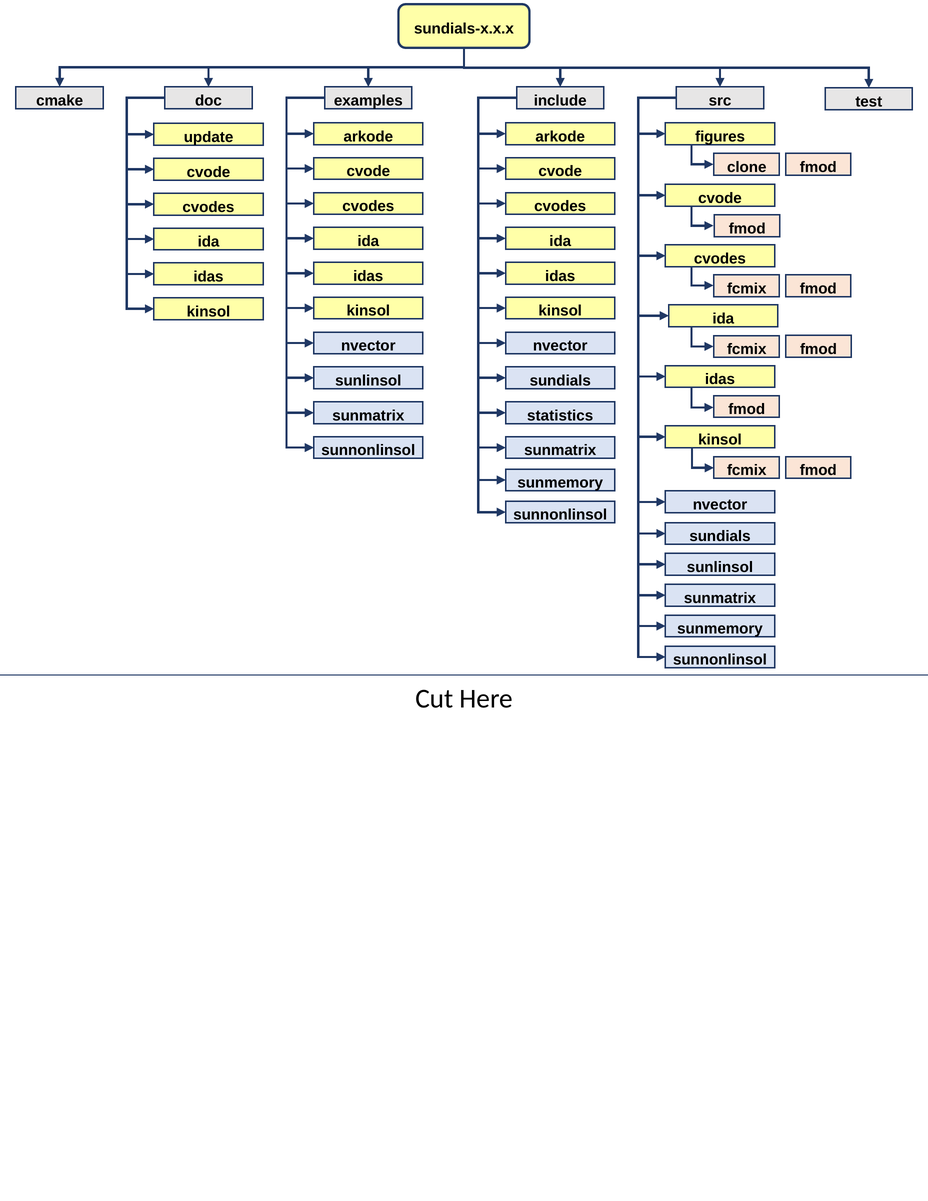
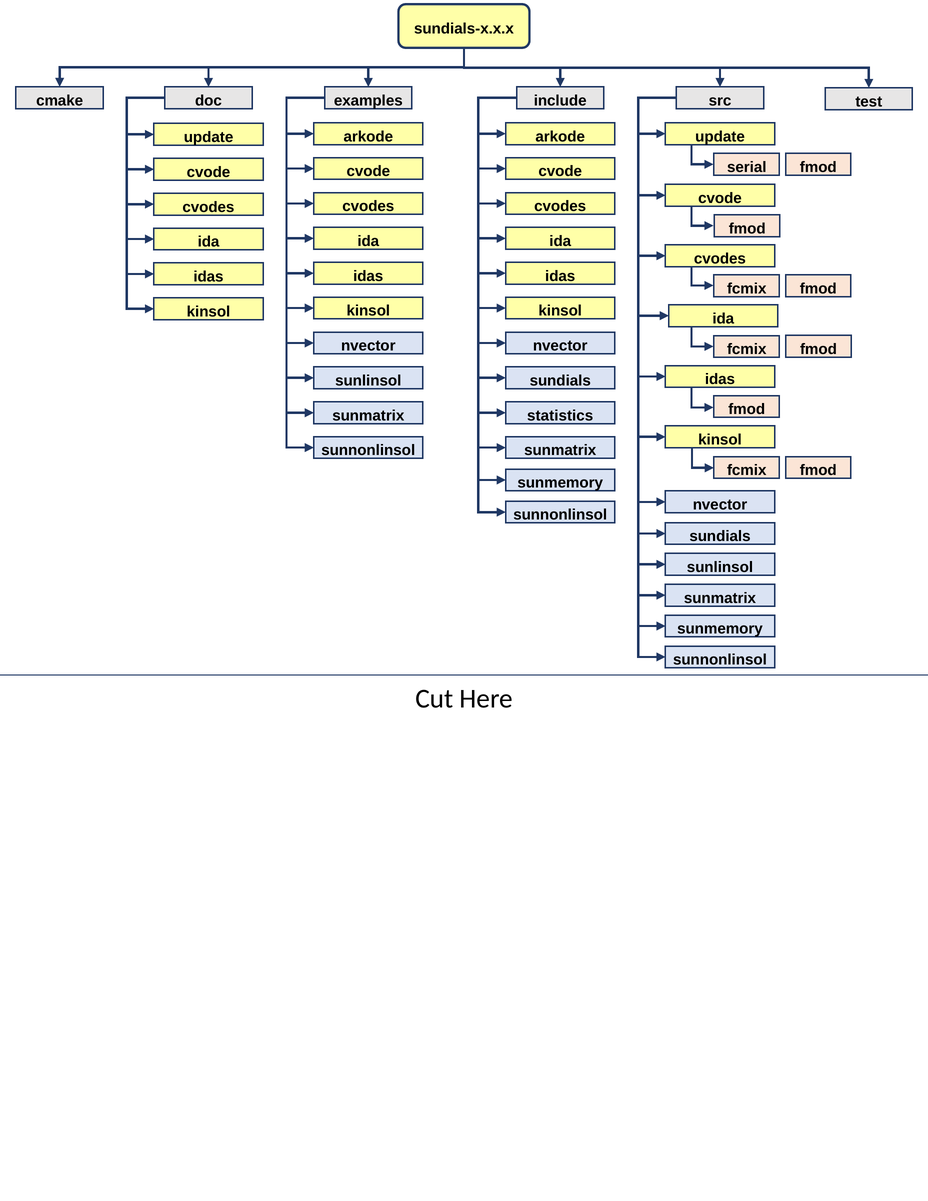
figures at (720, 137): figures -> update
clone: clone -> serial
